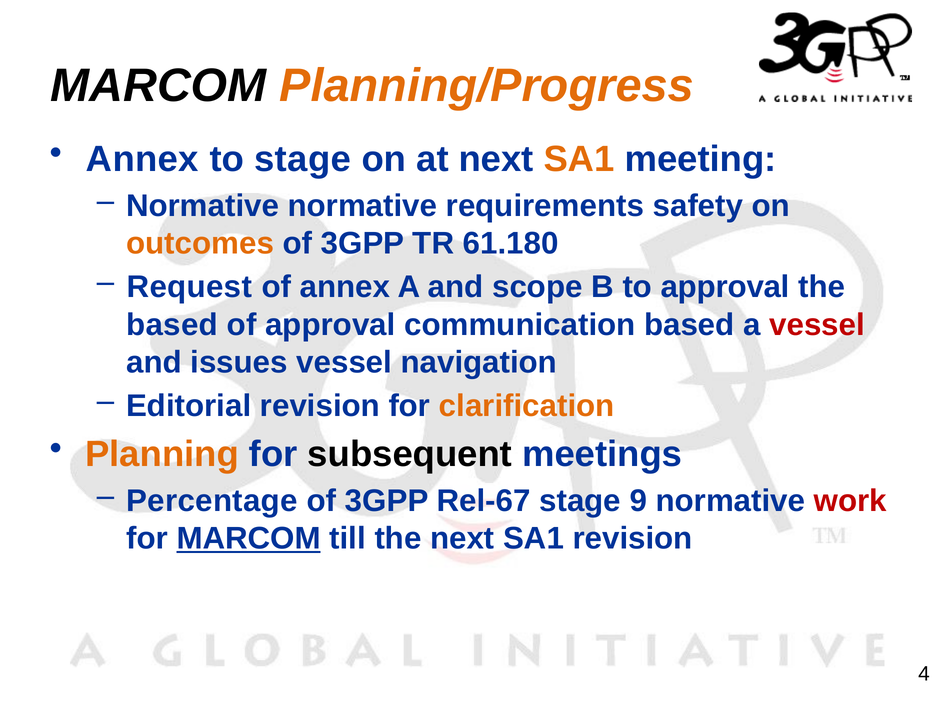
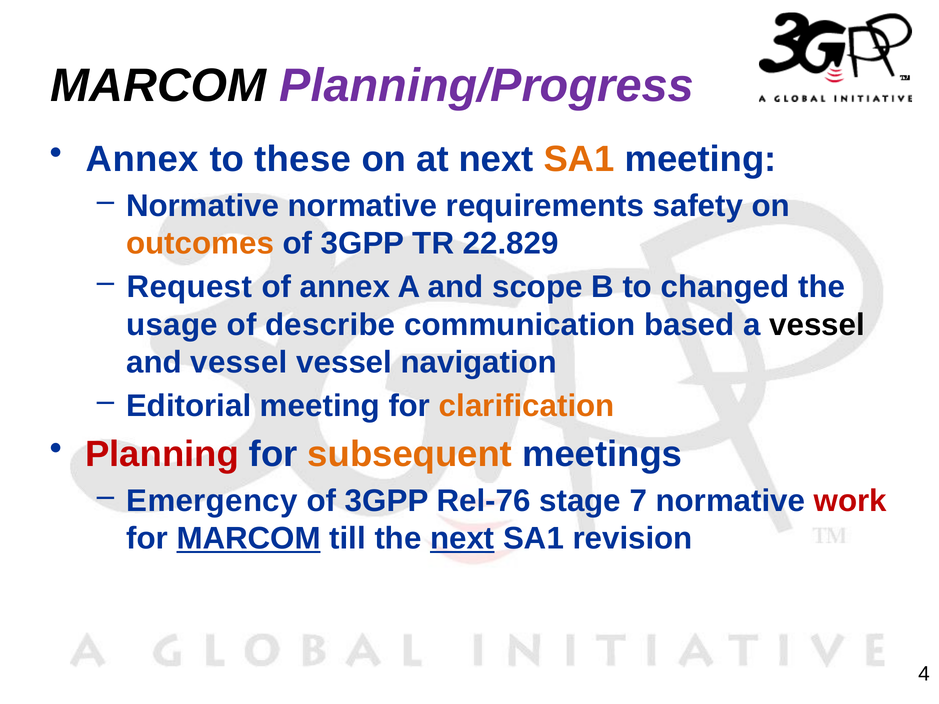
Planning/Progress colour: orange -> purple
to stage: stage -> these
61.180: 61.180 -> 22.829
to approval: approval -> changed
based at (172, 325): based -> usage
of approval: approval -> describe
vessel at (817, 325) colour: red -> black
and issues: issues -> vessel
Editorial revision: revision -> meeting
Planning colour: orange -> red
subsequent colour: black -> orange
Percentage: Percentage -> Emergency
Rel-67: Rel-67 -> Rel-76
9: 9 -> 7
next at (462, 539) underline: none -> present
